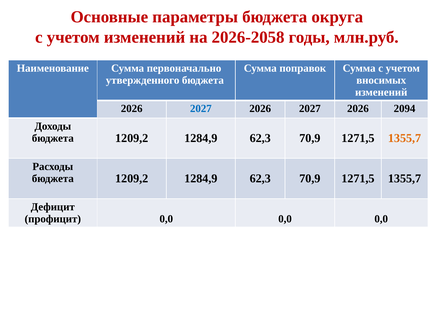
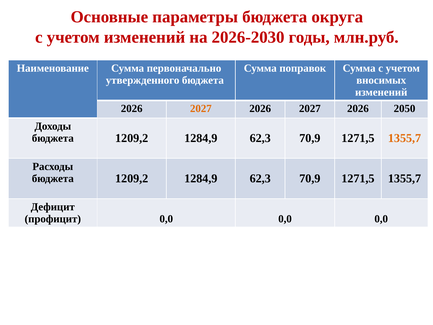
2026-2058: 2026-2058 -> 2026-2030
2027 at (201, 109) colour: blue -> orange
2094: 2094 -> 2050
